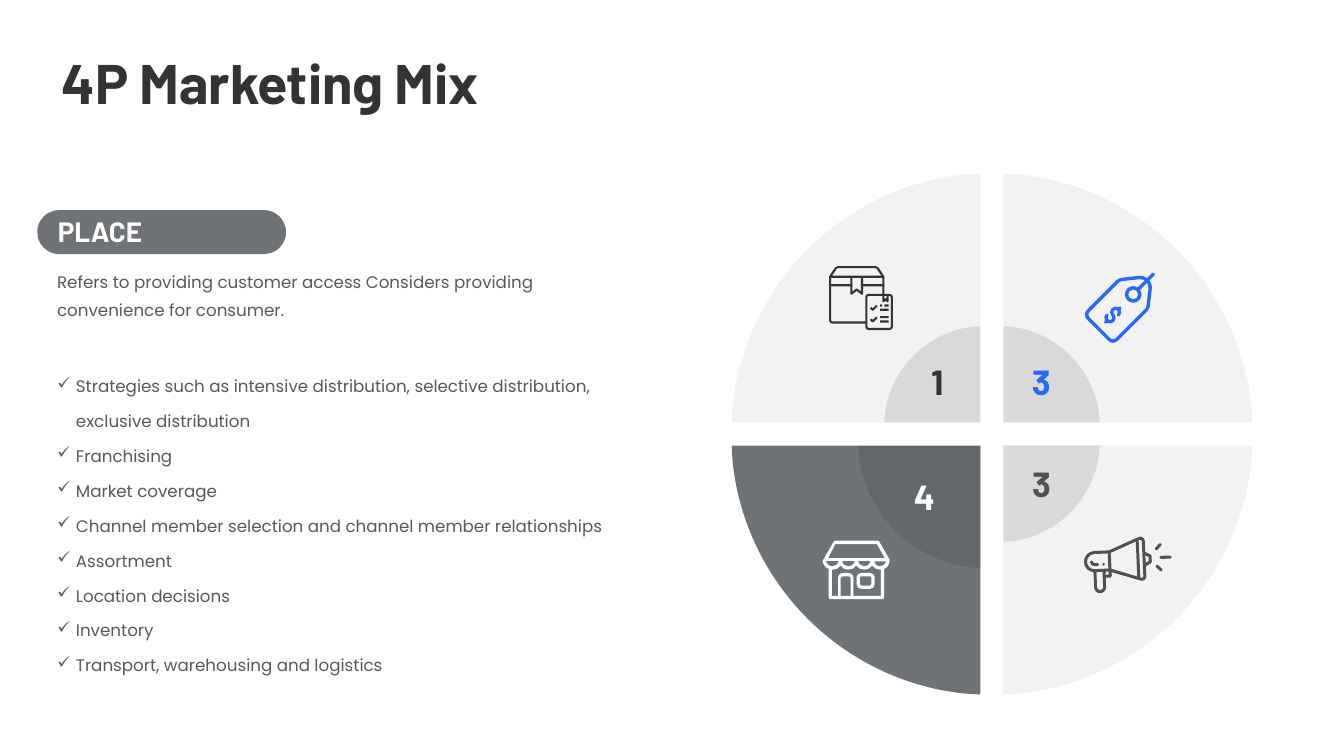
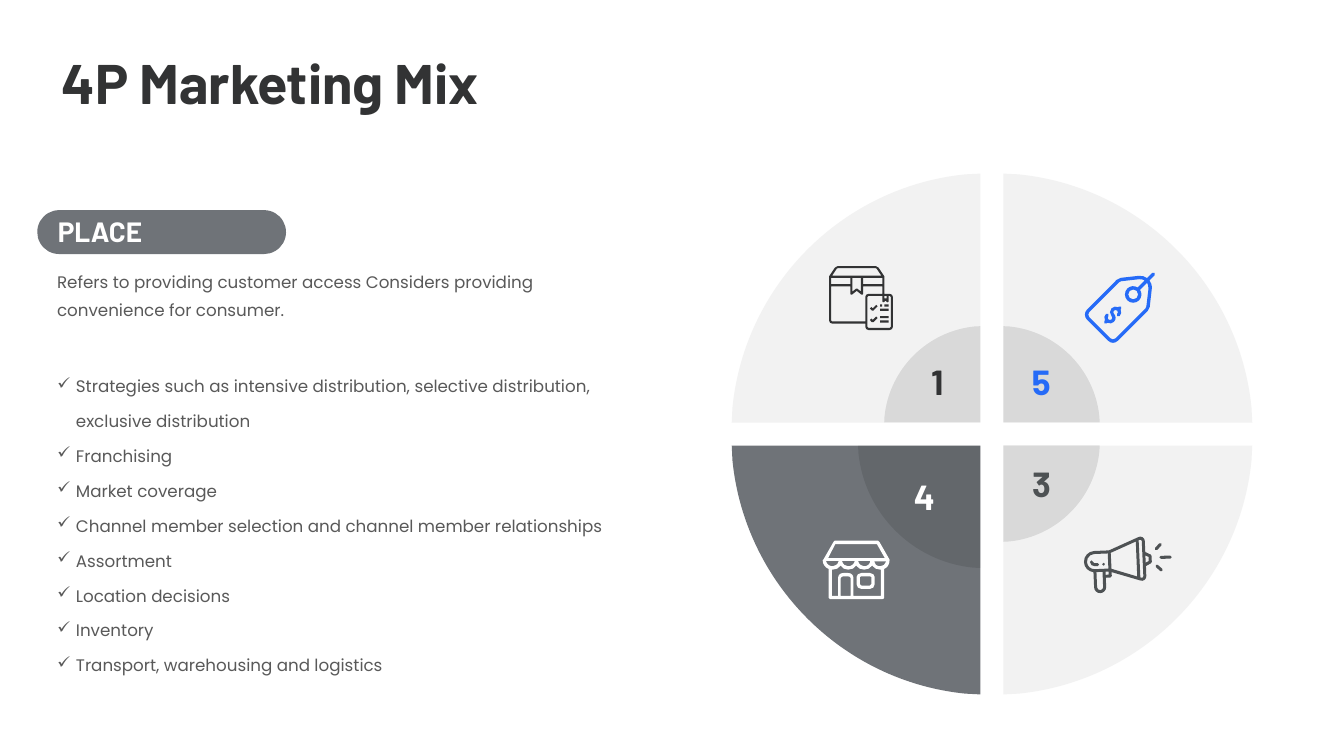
1 3: 3 -> 5
